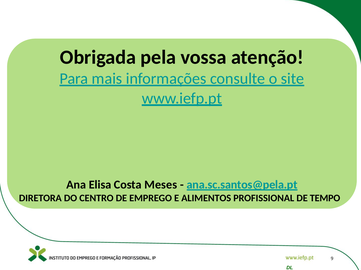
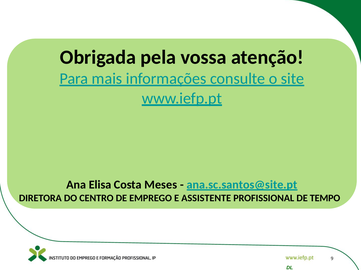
ana.sc.santos@pela.pt: ana.sc.santos@pela.pt -> ana.sc.santos@site.pt
ALIMENTOS: ALIMENTOS -> ASSISTENTE
